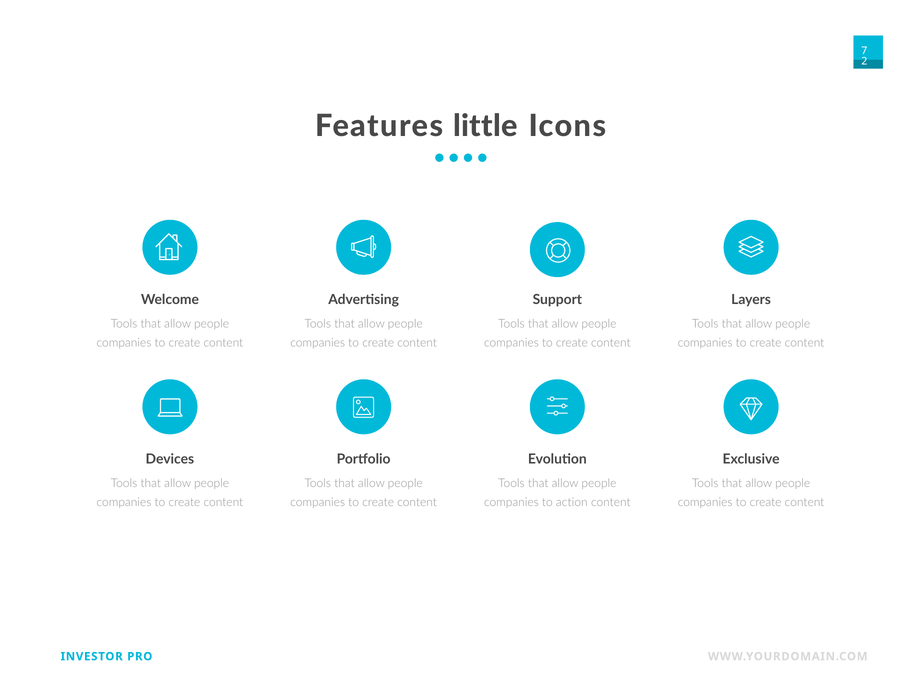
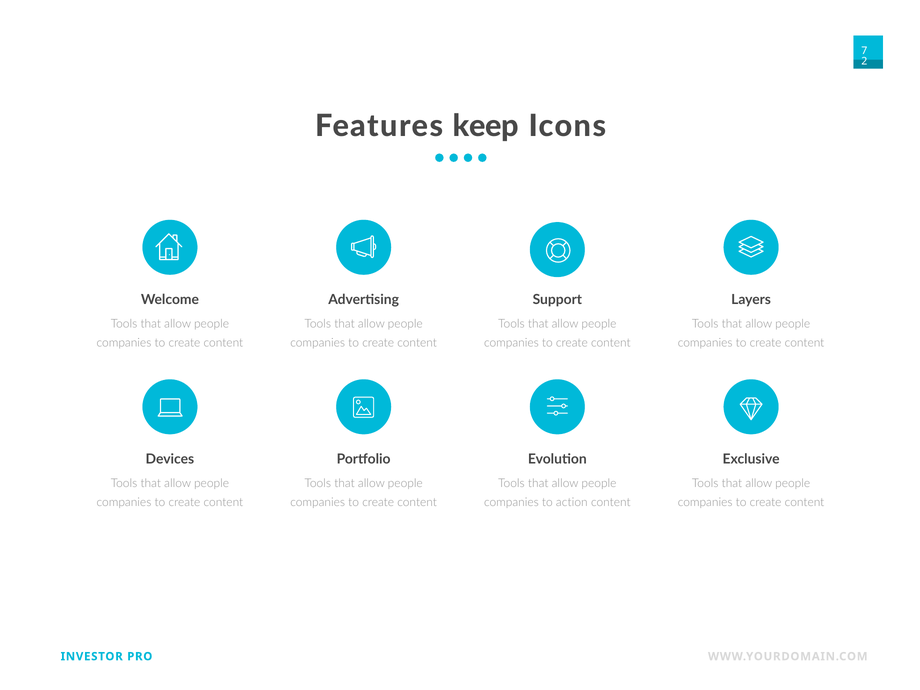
little: little -> keep
